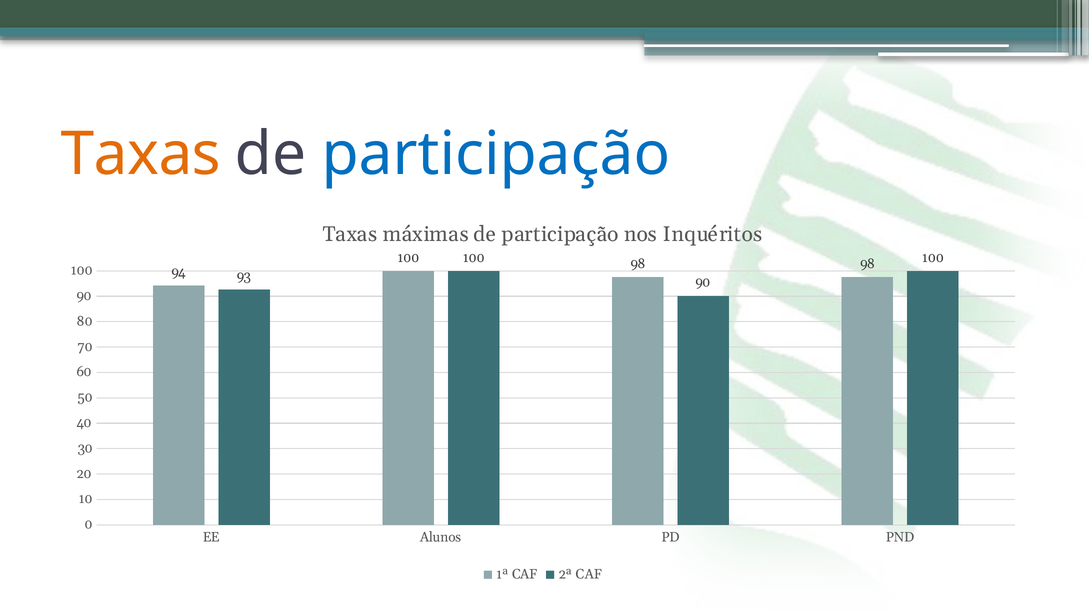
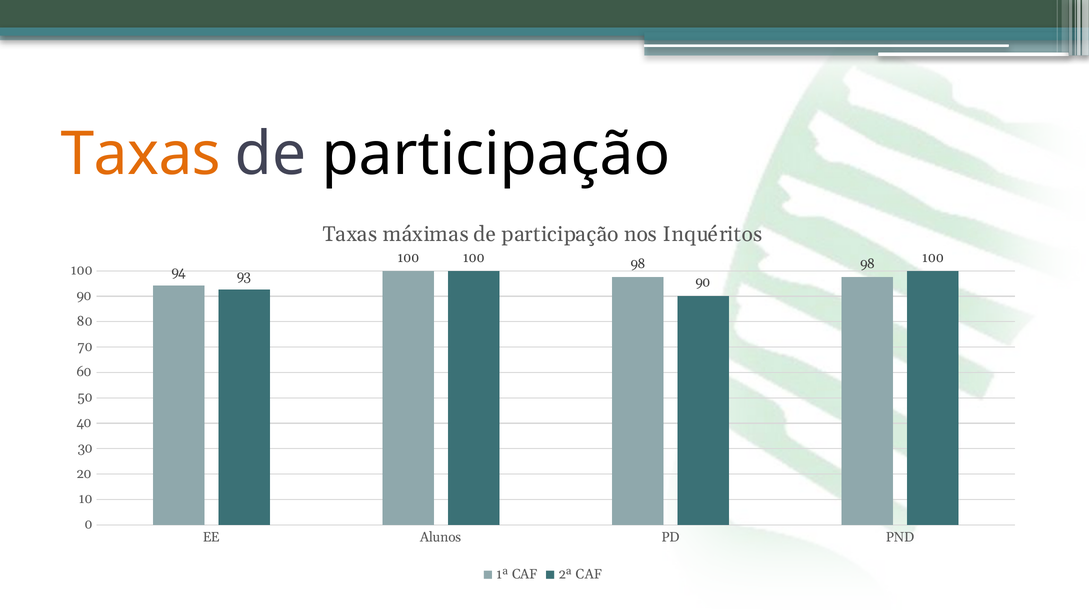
participação at (496, 154) colour: blue -> black
